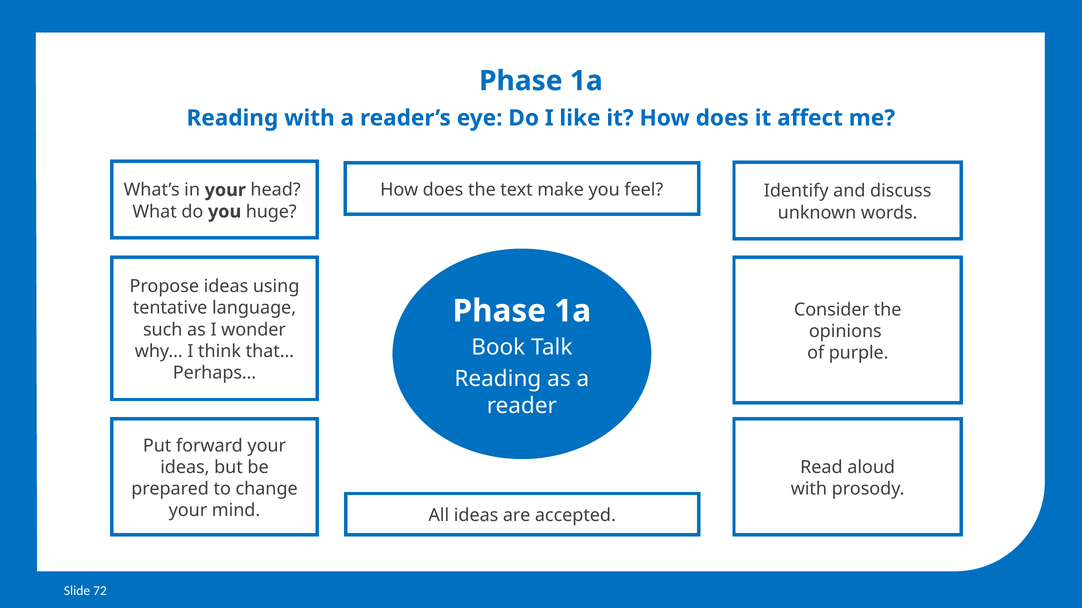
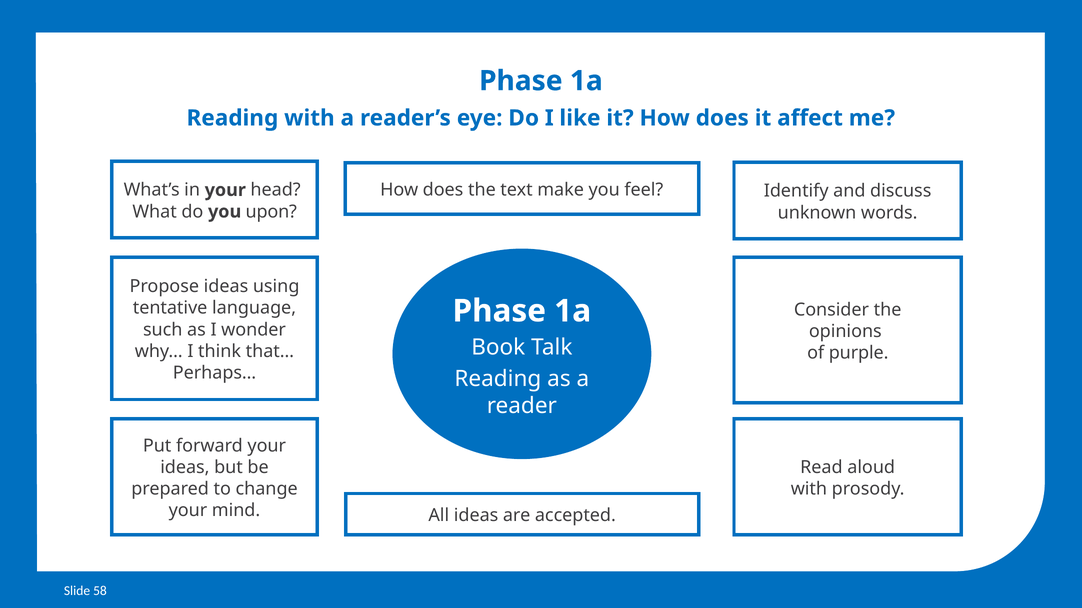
huge: huge -> upon
72: 72 -> 58
